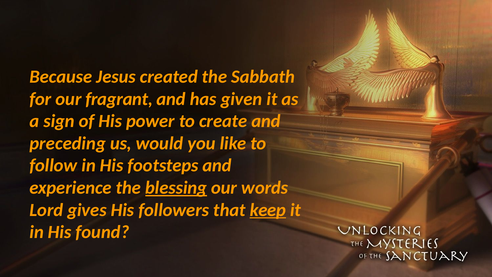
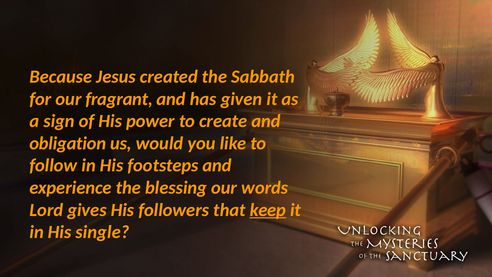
preceding: preceding -> obligation
blessing underline: present -> none
found: found -> single
